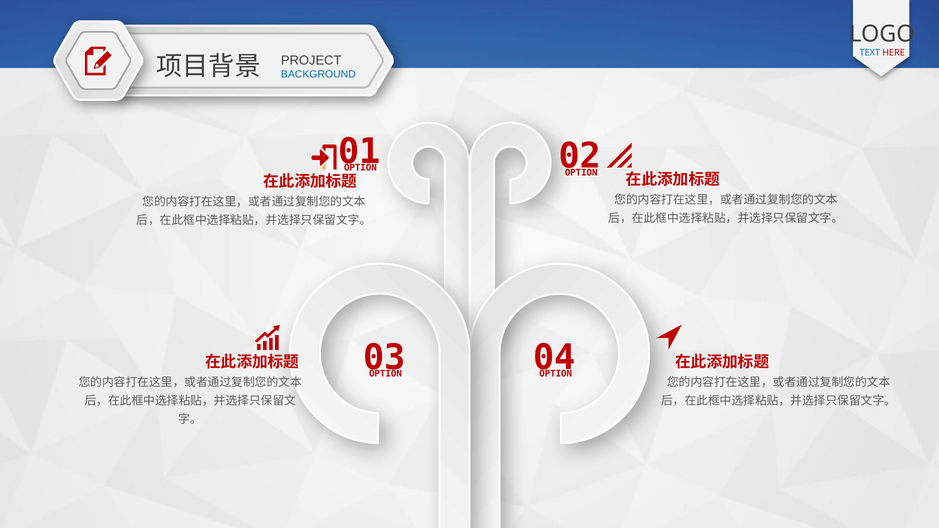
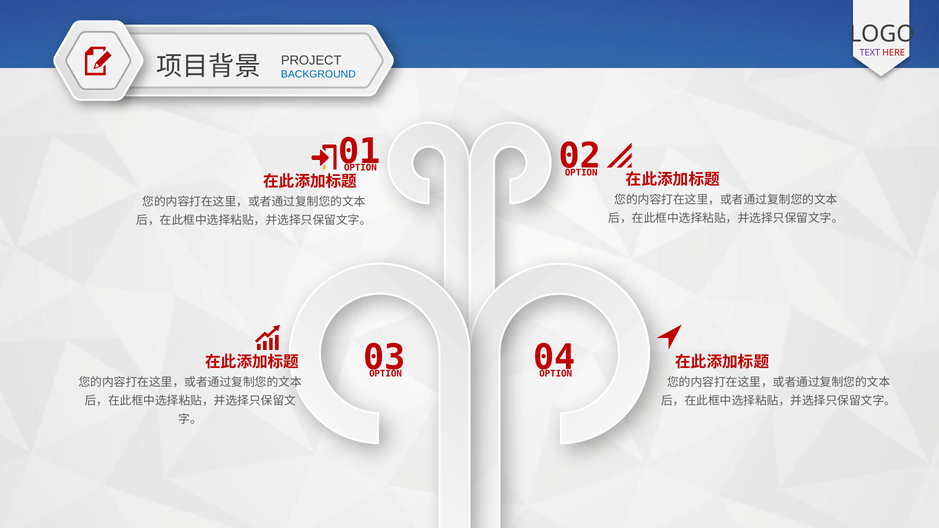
TEXT colour: blue -> purple
